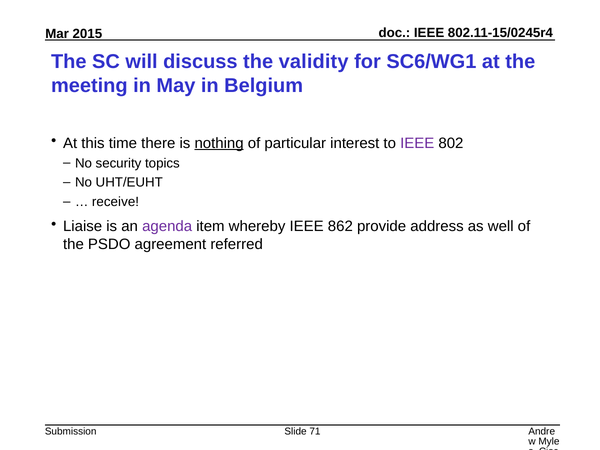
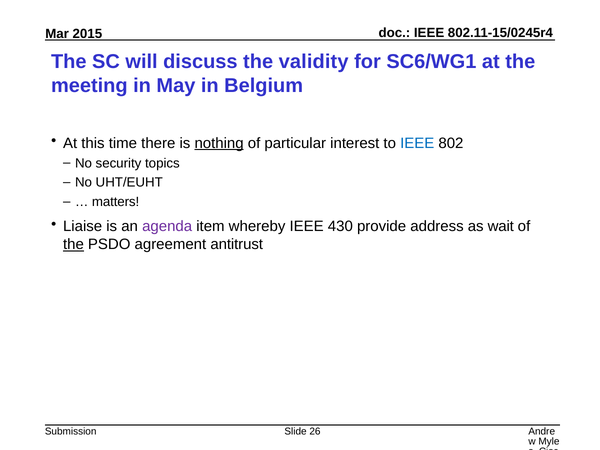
IEEE at (417, 143) colour: purple -> blue
receive: receive -> matters
862: 862 -> 430
well: well -> wait
the at (73, 245) underline: none -> present
referred: referred -> antitrust
71: 71 -> 26
